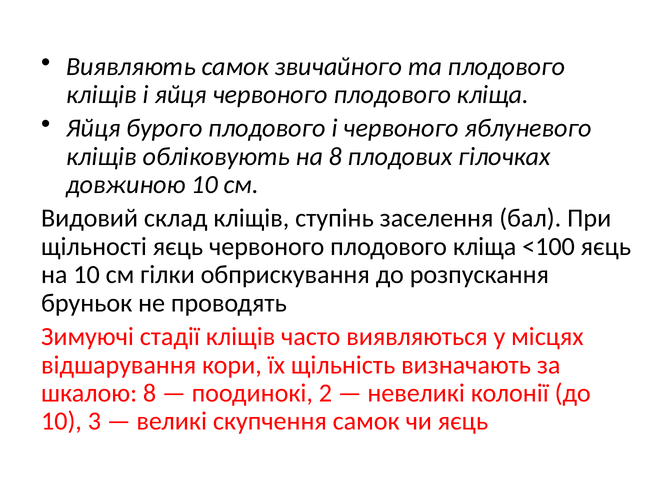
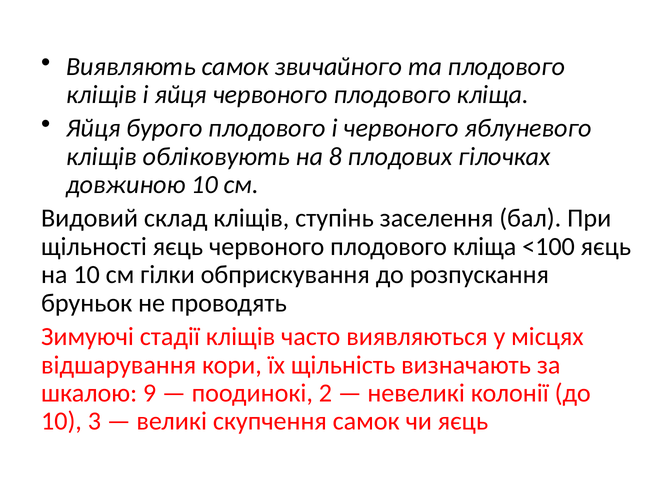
шкалою 8: 8 -> 9
